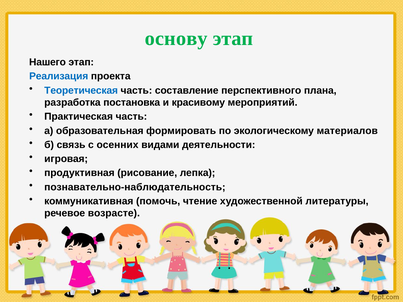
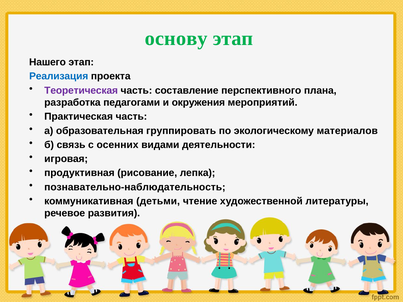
Теоретическая colour: blue -> purple
постановка: постановка -> педагогами
красивому: красивому -> окружения
формировать: формировать -> группировать
помочь: помочь -> детьми
возрасте: возрасте -> развития
